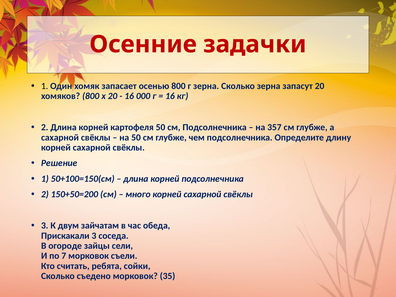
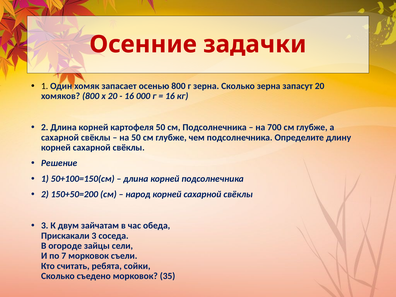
357: 357 -> 700
много: много -> народ
